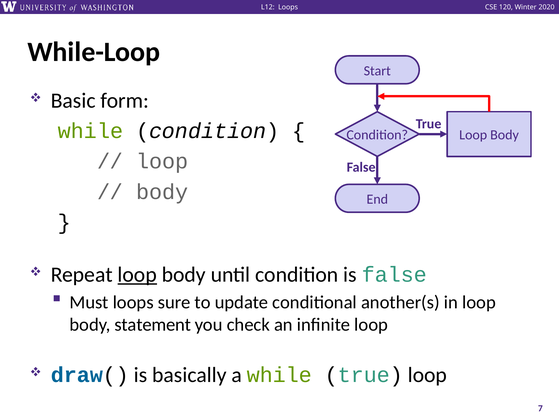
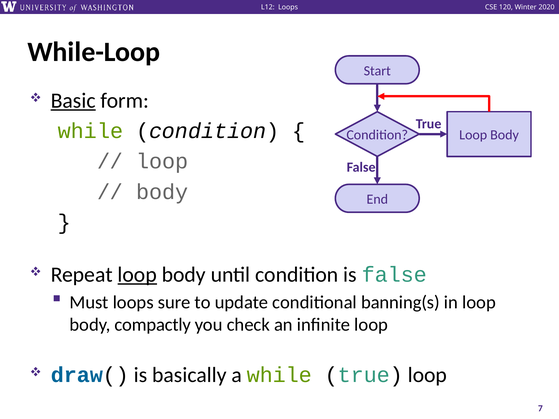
Basic underline: none -> present
another(s: another(s -> banning(s
statement: statement -> compactly
